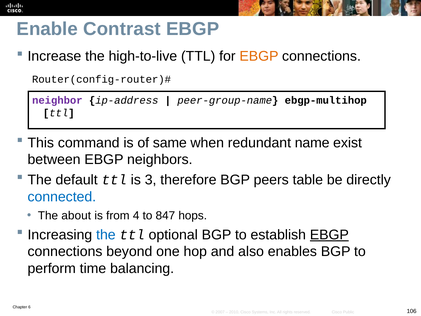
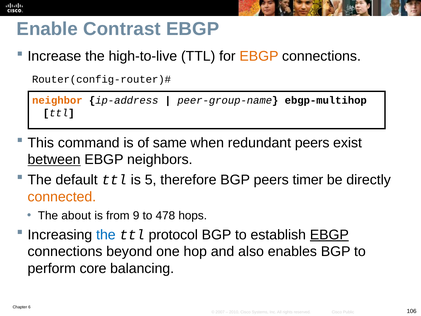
neighbor colour: purple -> orange
redundant name: name -> peers
between underline: none -> present
3: 3 -> 5
table: table -> timer
connected colour: blue -> orange
4: 4 -> 9
847: 847 -> 478
optional: optional -> protocol
time: time -> core
